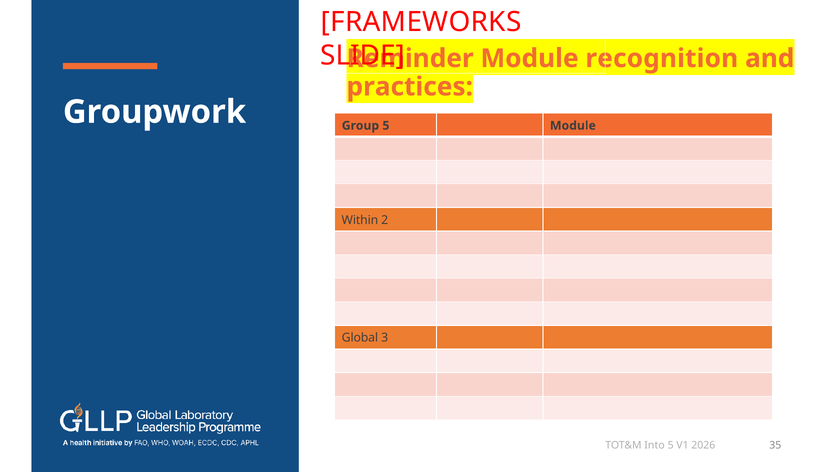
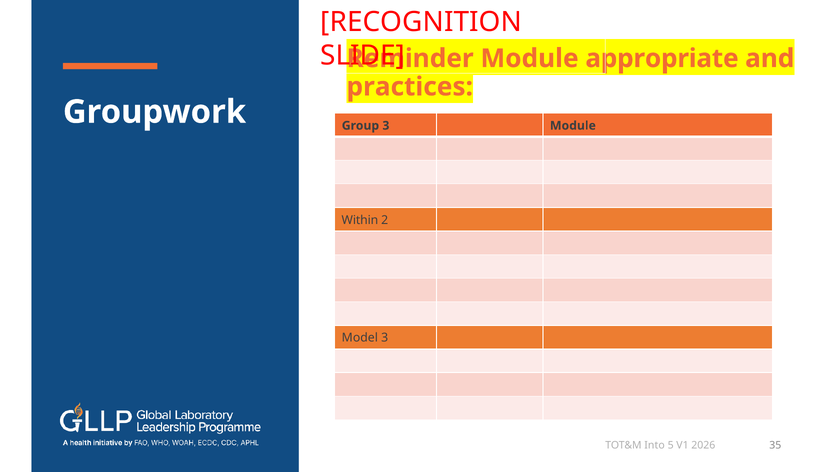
FRAMEWORKS: FRAMEWORKS -> RECOGNITION
recognition: recognition -> appropriate
Group 5: 5 -> 3
Global: Global -> Model
